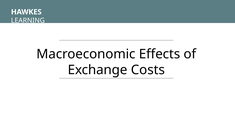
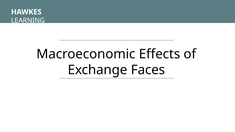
Costs: Costs -> Faces
